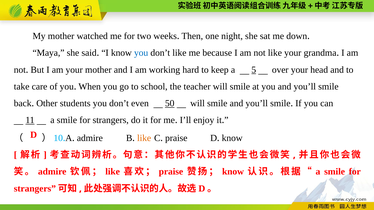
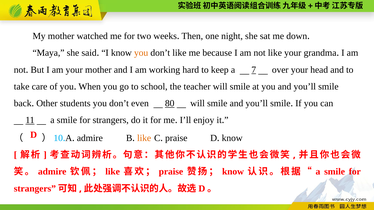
you at (141, 53) colour: blue -> orange
5: 5 -> 7
50: 50 -> 80
